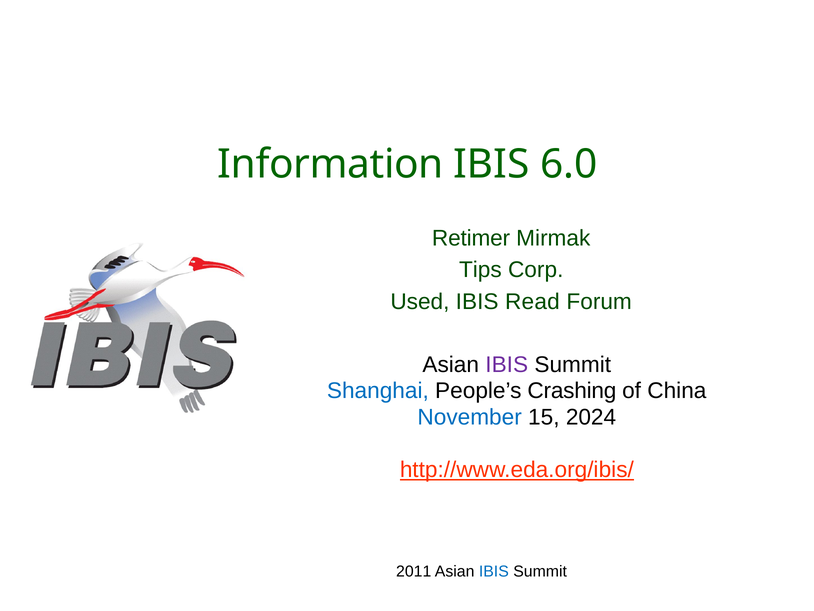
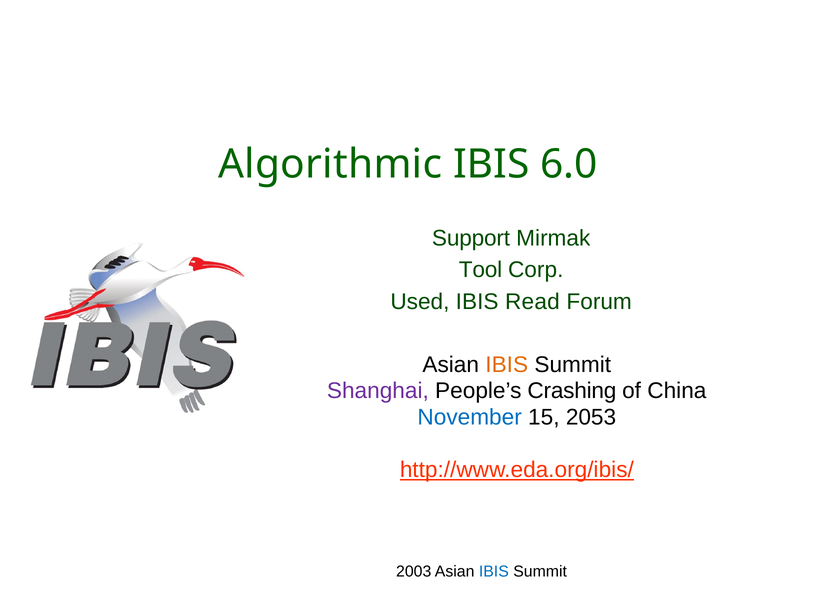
Information: Information -> Algorithmic
Retimer: Retimer -> Support
Tips: Tips -> Tool
IBIS at (507, 364) colour: purple -> orange
Shanghai colour: blue -> purple
2024: 2024 -> 2053
2011: 2011 -> 2003
